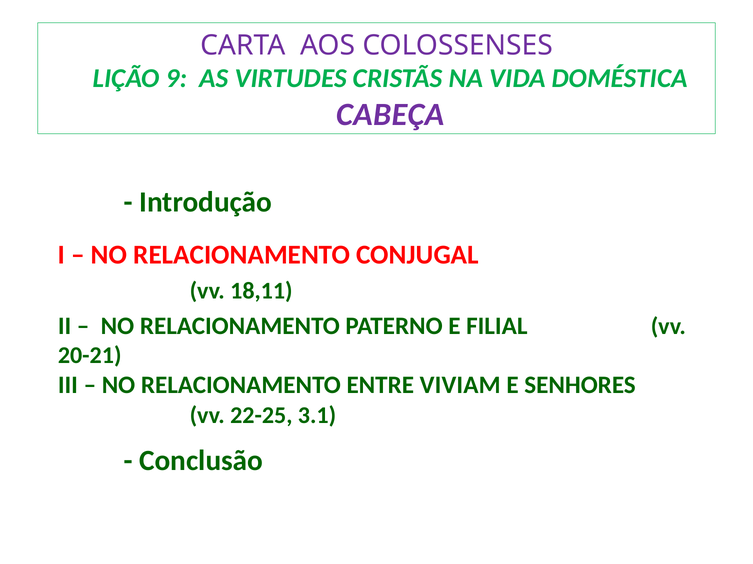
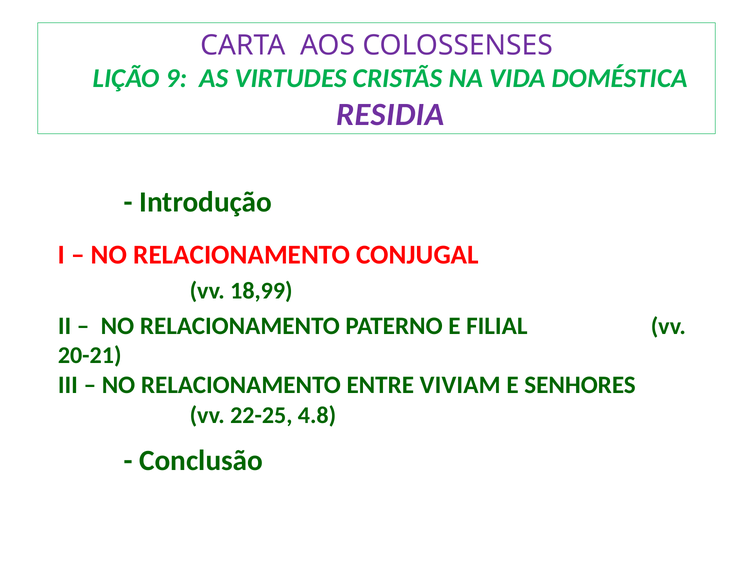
CABEÇA: CABEÇA -> RESIDIA
18,11: 18,11 -> 18,99
3.1: 3.1 -> 4.8
